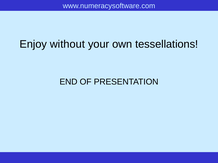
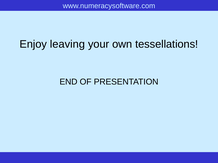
without: without -> leaving
